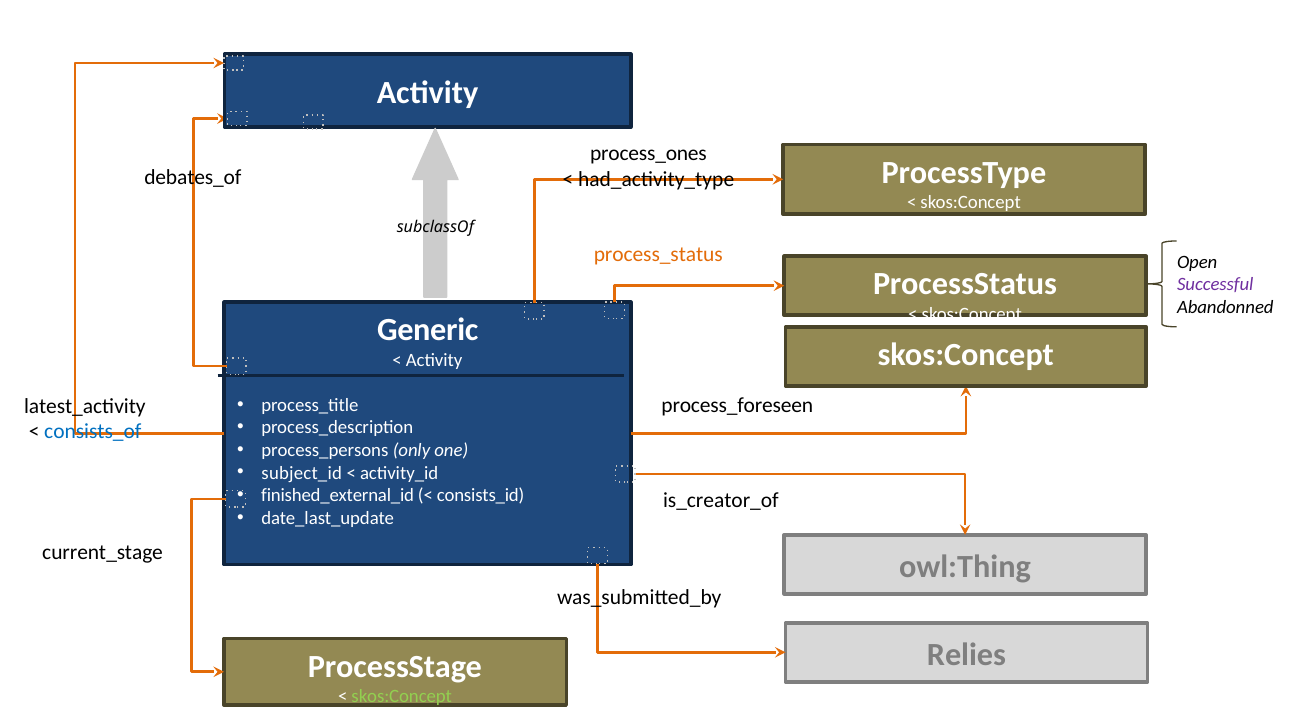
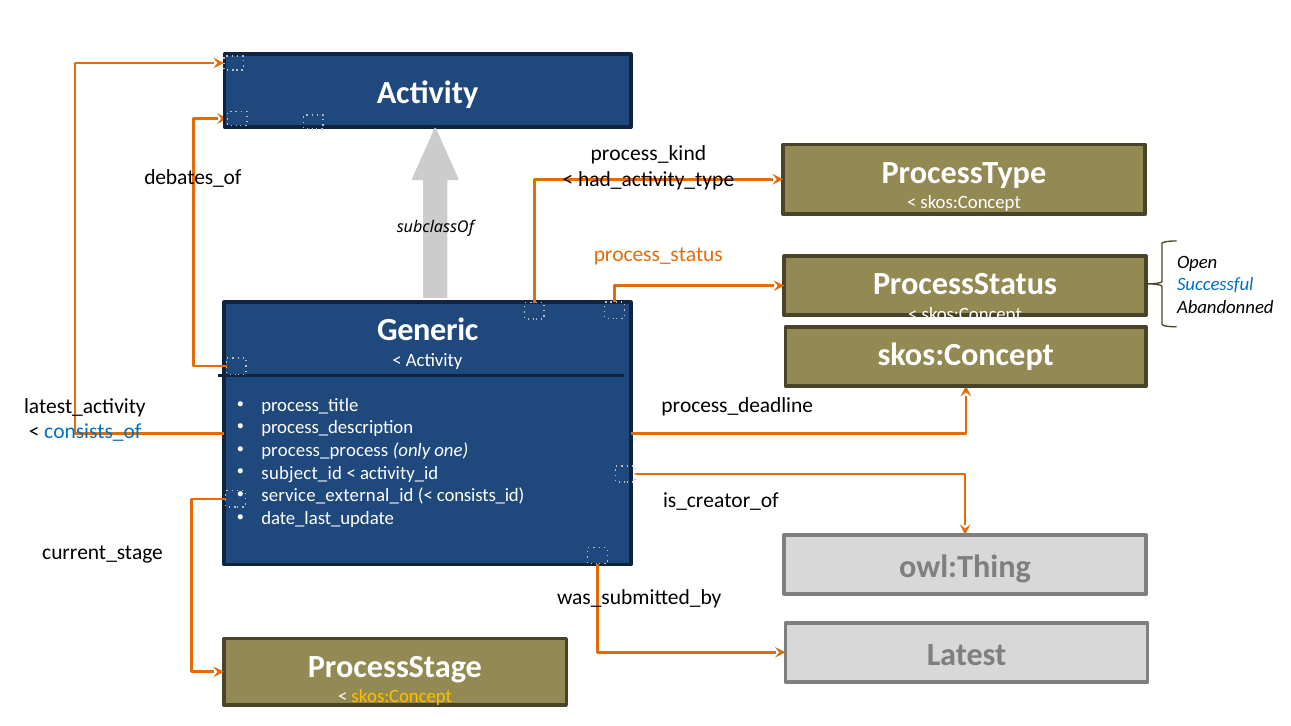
process_ones: process_ones -> process_kind
Successful colour: purple -> blue
process_foreseen: process_foreseen -> process_deadline
process_persons: process_persons -> process_process
finished_external_id: finished_external_id -> service_external_id
Relies: Relies -> Latest
skos:Concept at (402, 696) colour: light green -> yellow
